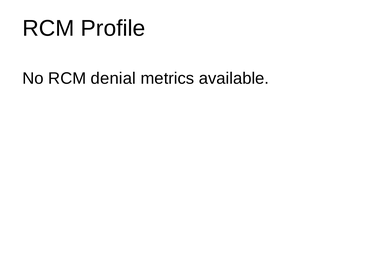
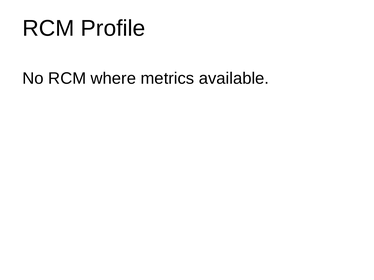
denial: denial -> where
